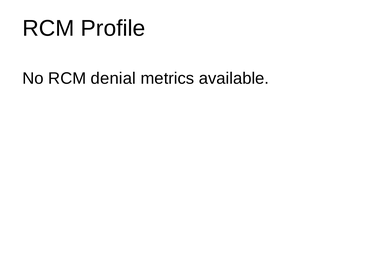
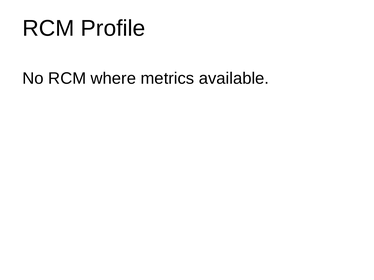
denial: denial -> where
